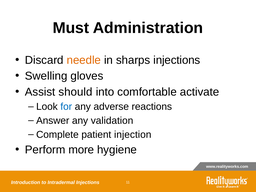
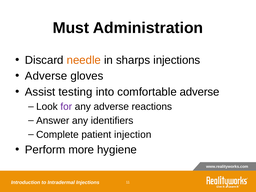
Swelling at (46, 76): Swelling -> Adverse
should: should -> testing
comfortable activate: activate -> adverse
for colour: blue -> purple
validation: validation -> identifiers
